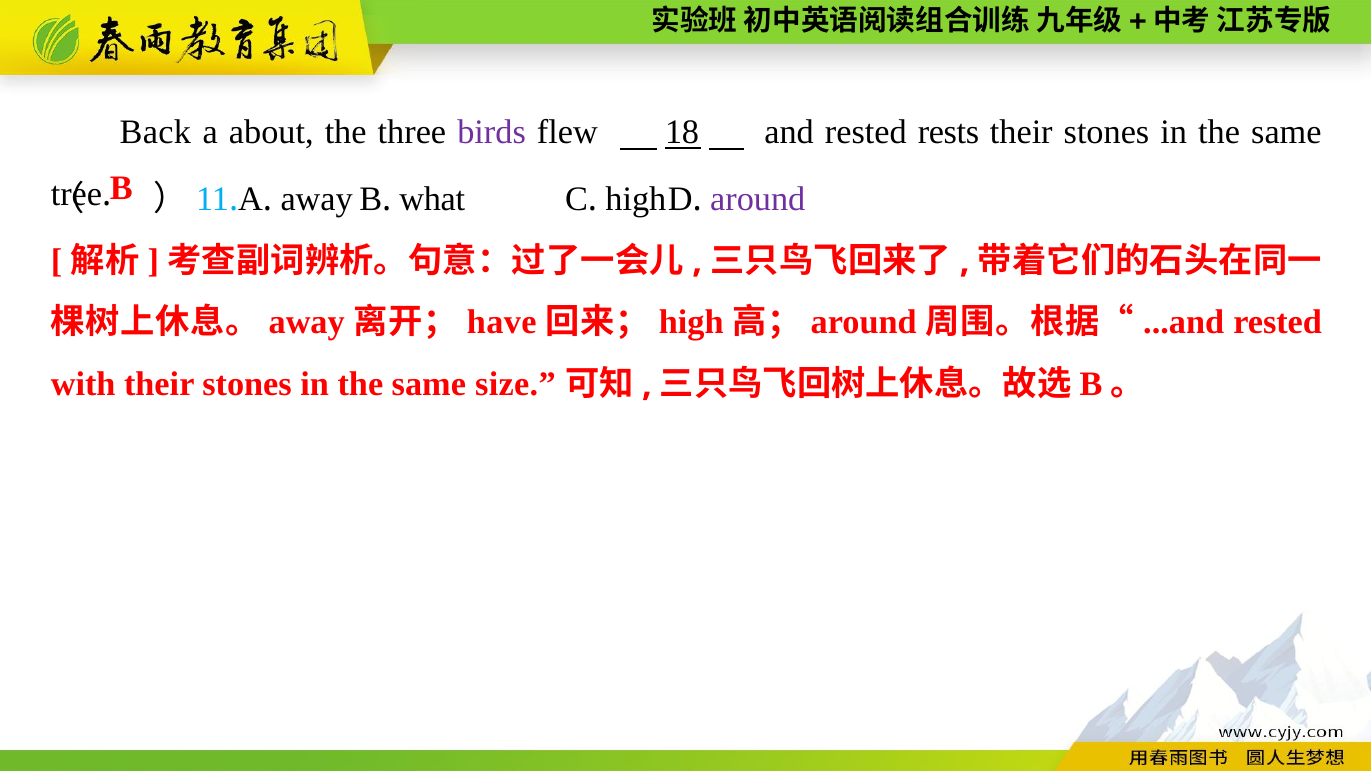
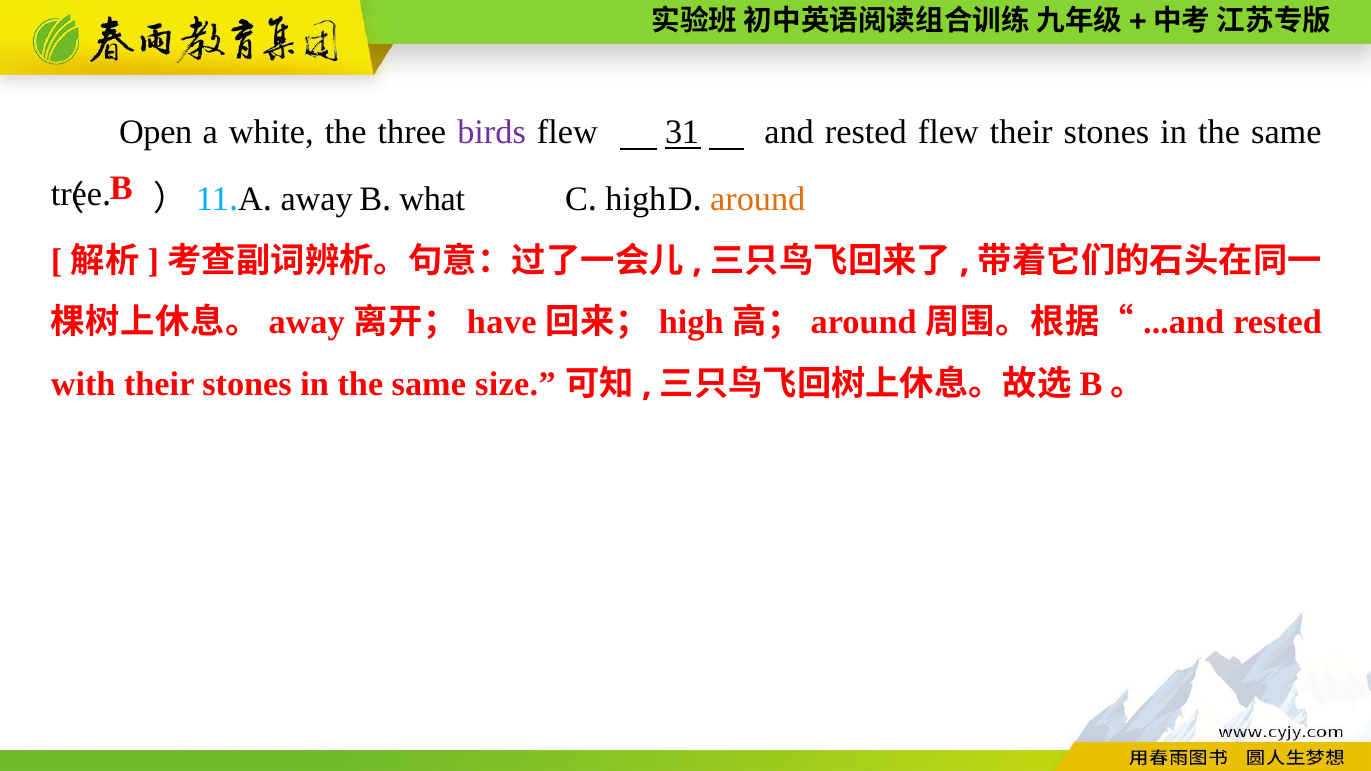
Back: Back -> Open
about: about -> white
18: 18 -> 31
rested rests: rests -> flew
around at (758, 199) colour: purple -> orange
